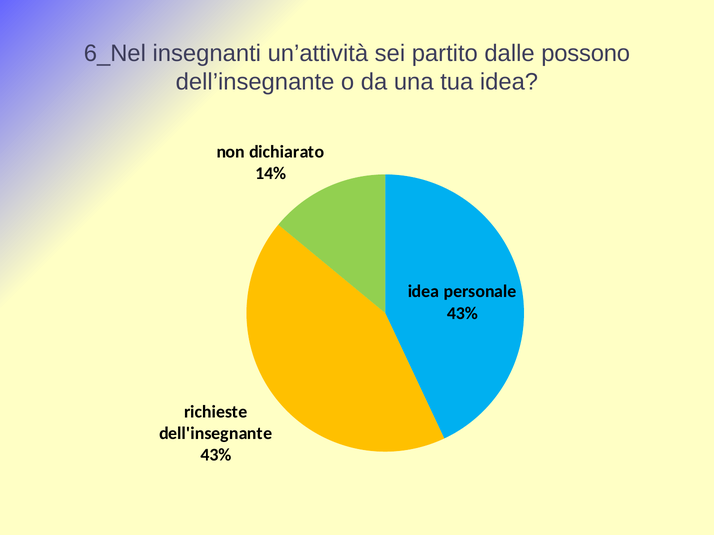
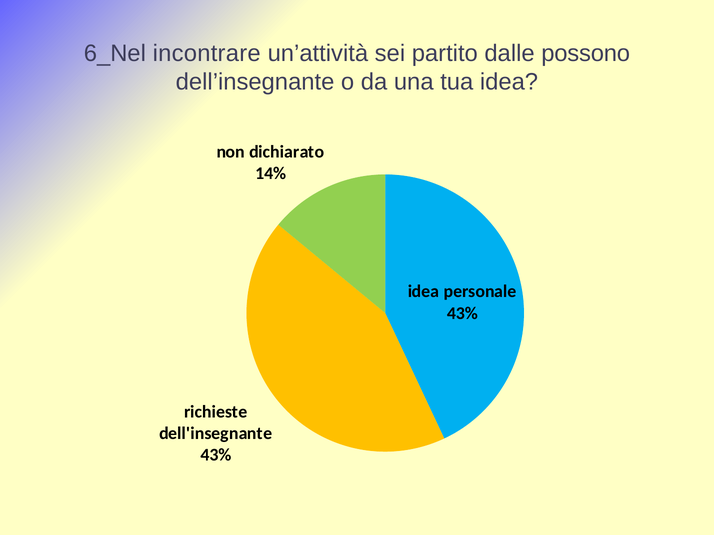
insegnanti: insegnanti -> incontrare
